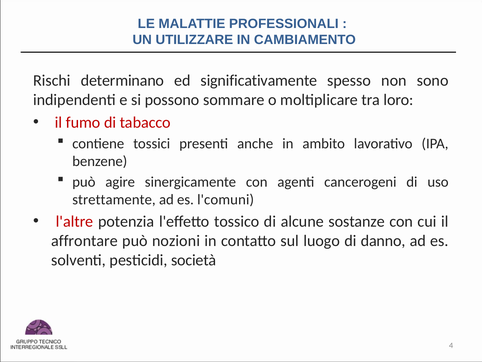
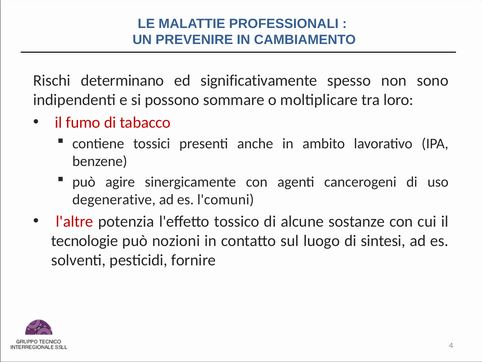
UTILIZZARE: UTILIZZARE -> PREVENIRE
strettamente: strettamente -> degenerative
affrontare: affrontare -> tecnologie
danno: danno -> sintesi
società: società -> fornire
